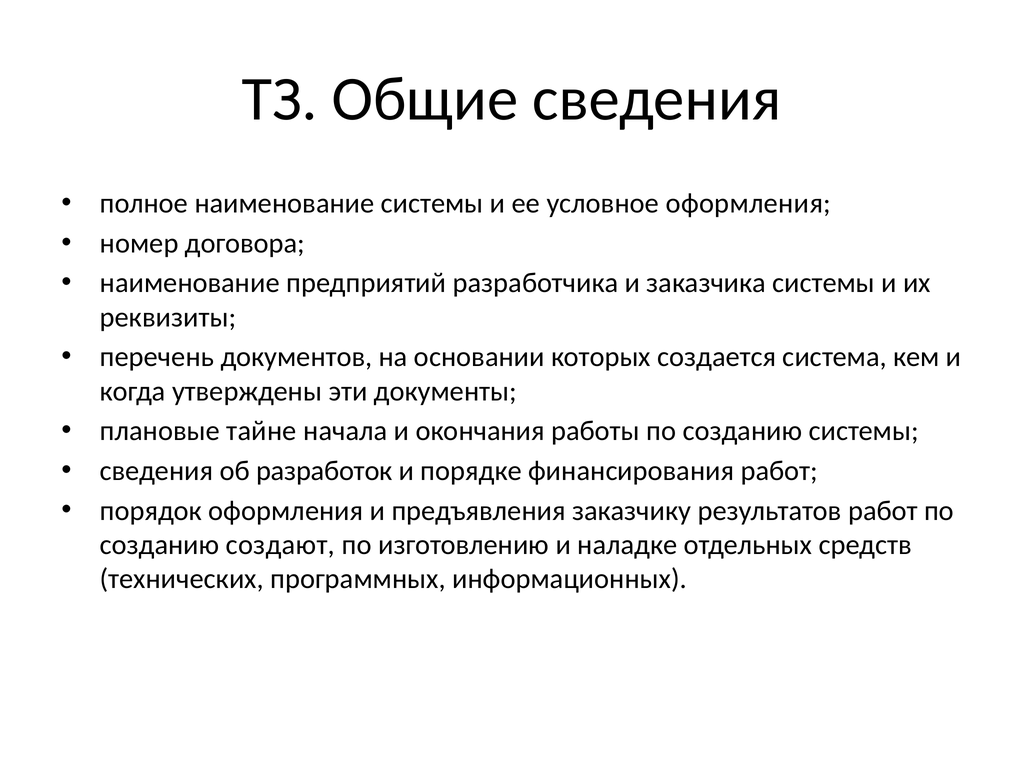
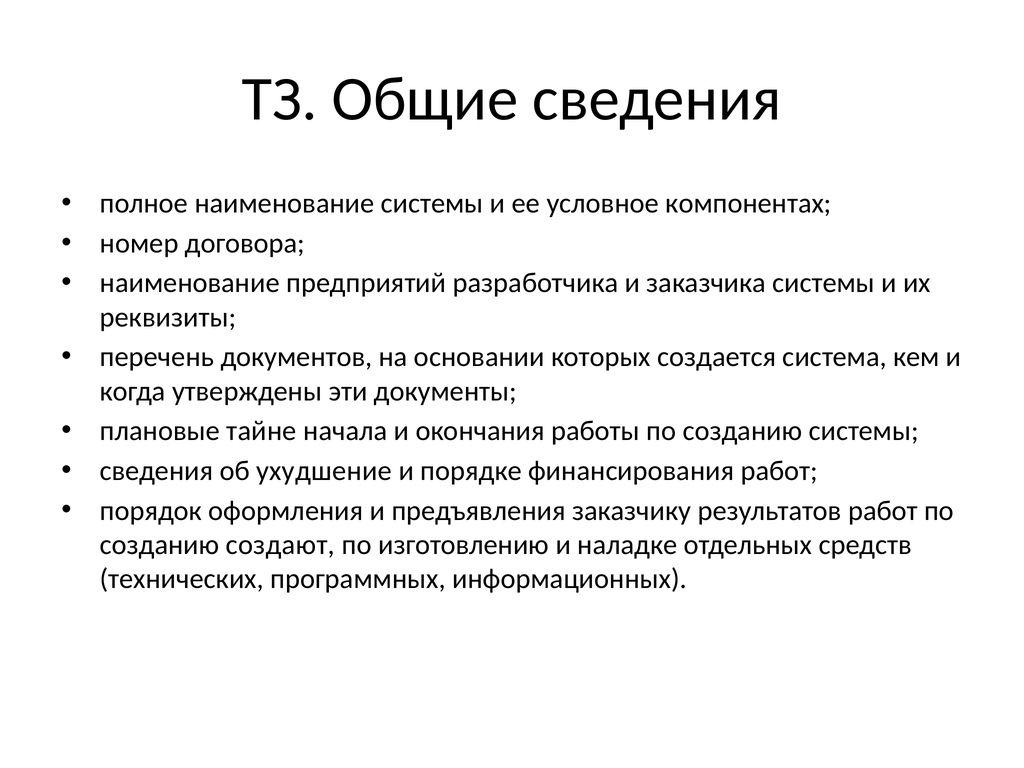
условное оформления: оформления -> компонентах
разработок: разработок -> ухудшение
